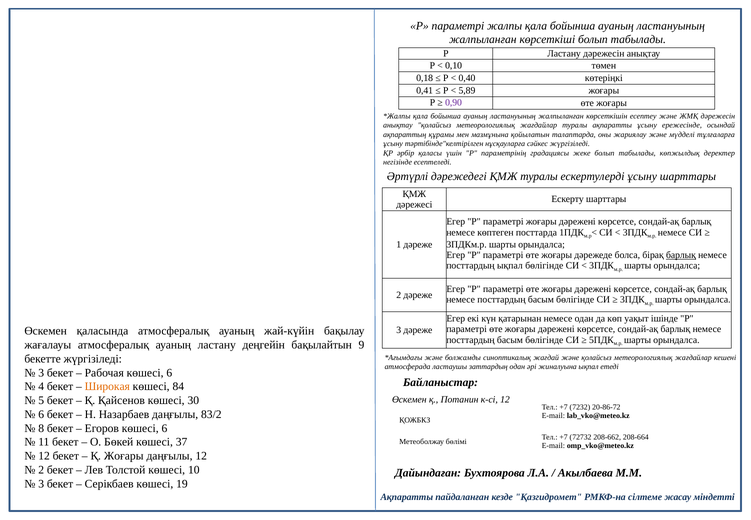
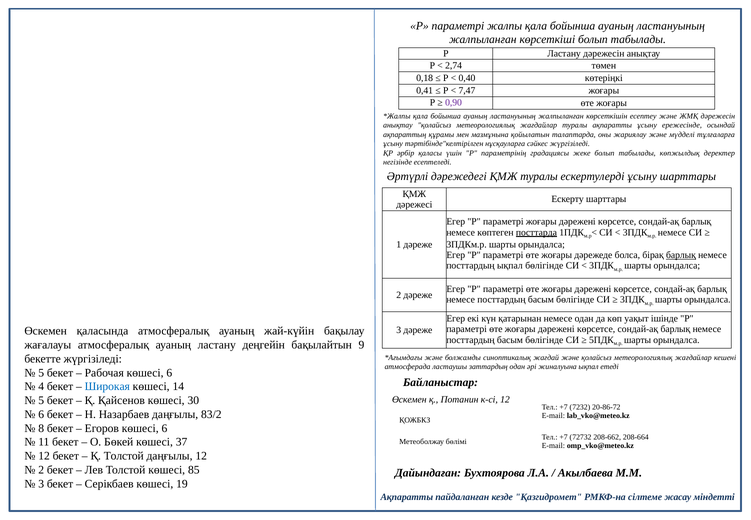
0,10: 0,10 -> 2,74
5,89: 5,89 -> 7,47
посттарда underline: none -> present
3 at (41, 373): 3 -> 5
Широкая colour: orange -> blue
84: 84 -> 14
Қ Жоғары: Жоғары -> Толстой
10: 10 -> 85
